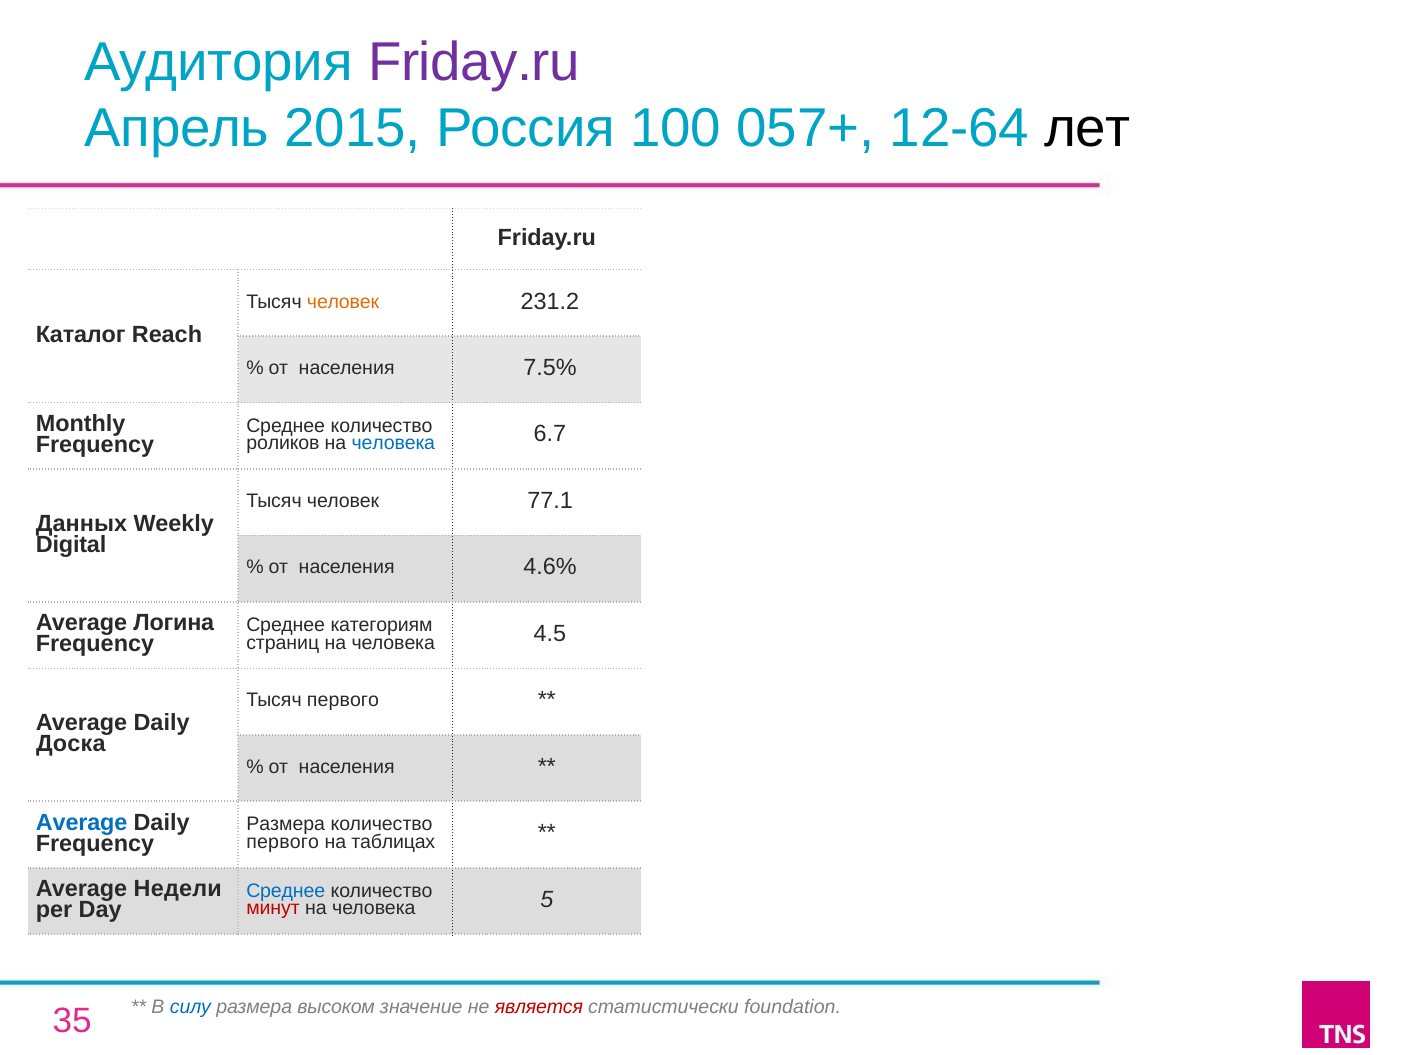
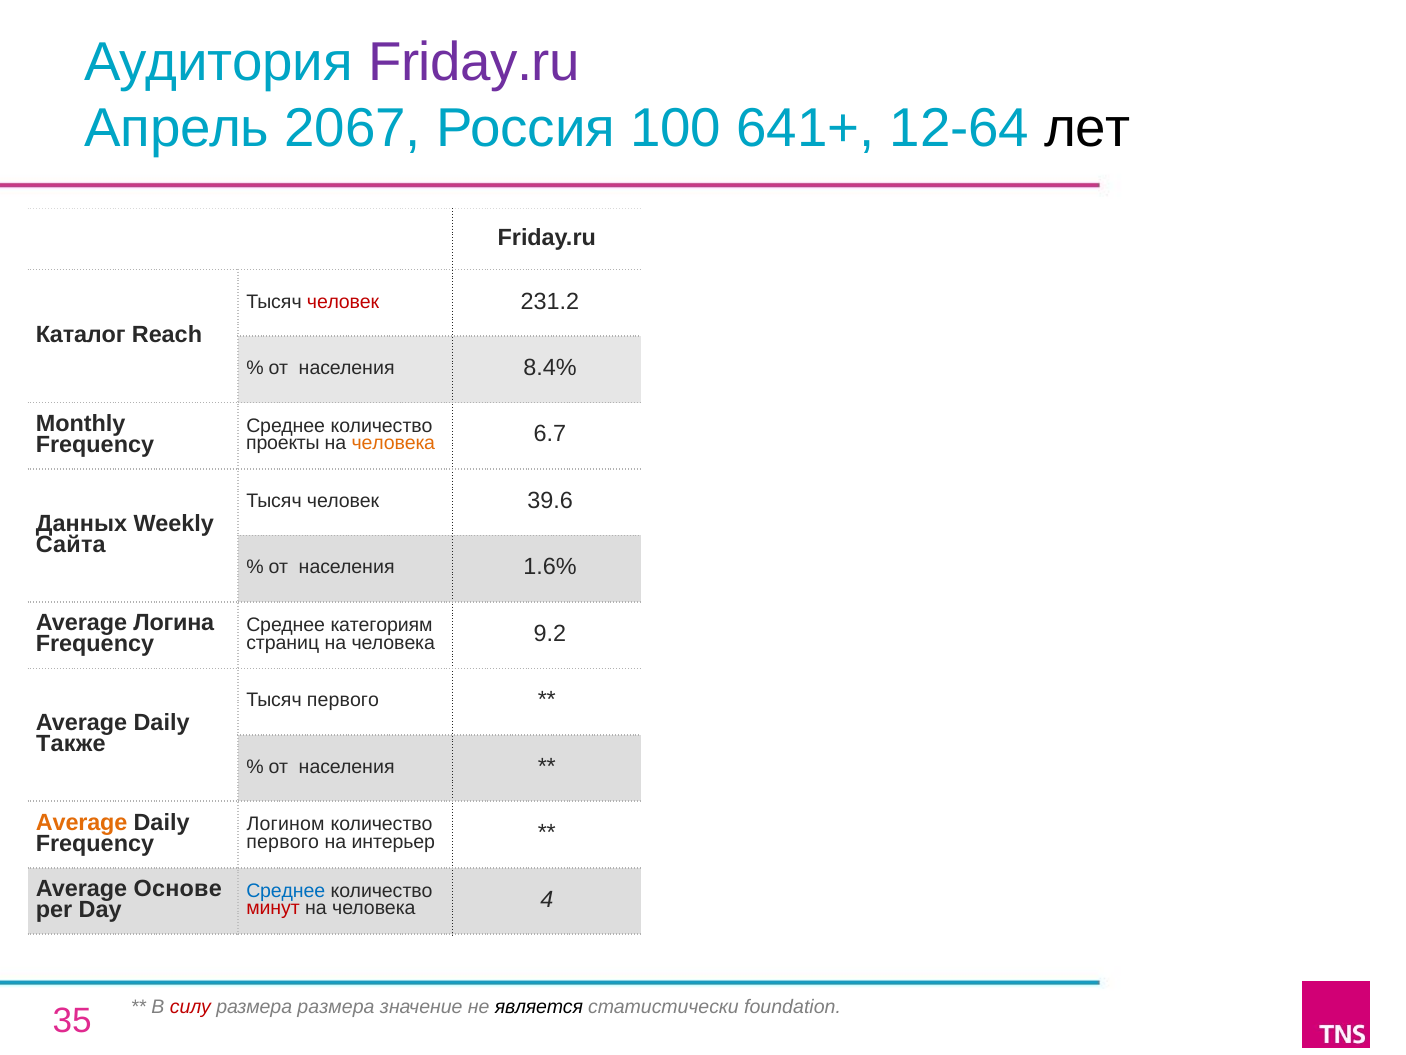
2015: 2015 -> 2067
057+: 057+ -> 641+
человек at (343, 301) colour: orange -> red
7.5%: 7.5% -> 8.4%
роликов: роликов -> проекты
человека at (393, 443) colour: blue -> orange
77.1: 77.1 -> 39.6
Digital: Digital -> Сайта
4.6%: 4.6% -> 1.6%
4.5: 4.5 -> 9.2
Доска: Доска -> Также
Average at (82, 822) colour: blue -> orange
Размера at (286, 824): Размера -> Логином
таблицах: таблицах -> интерьер
Недели: Недели -> Основе
5: 5 -> 4
силу colour: blue -> red
размера высоком: высоком -> размера
является colour: red -> black
